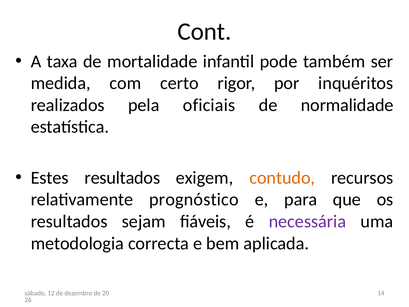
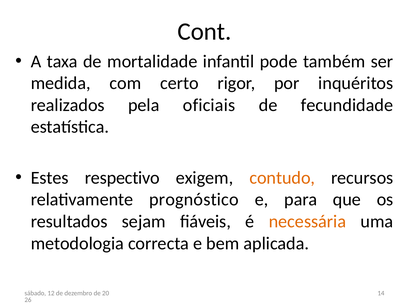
normalidade: normalidade -> fecundidade
Estes resultados: resultados -> respectivo
necessária colour: purple -> orange
